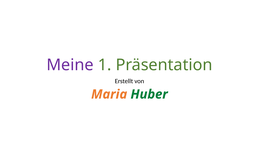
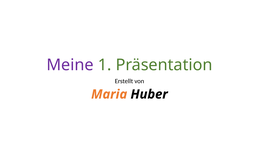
Huber colour: green -> black
